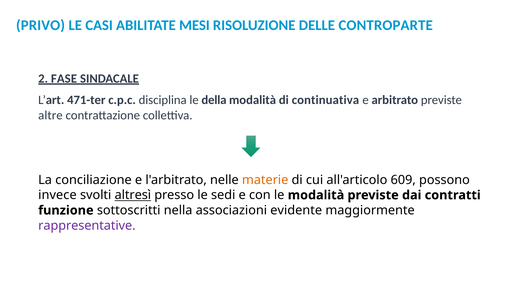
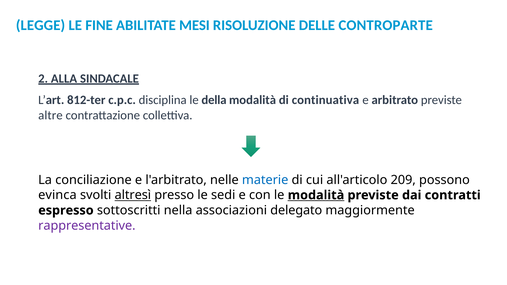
PRIVO: PRIVO -> LEGGE
CASI: CASI -> FINE
FASE: FASE -> ALLA
471-ter: 471-ter -> 812-ter
materie colour: orange -> blue
609: 609 -> 209
invece: invece -> evinca
modalità at (316, 195) underline: none -> present
funzione: funzione -> espresso
evidente: evidente -> delegato
